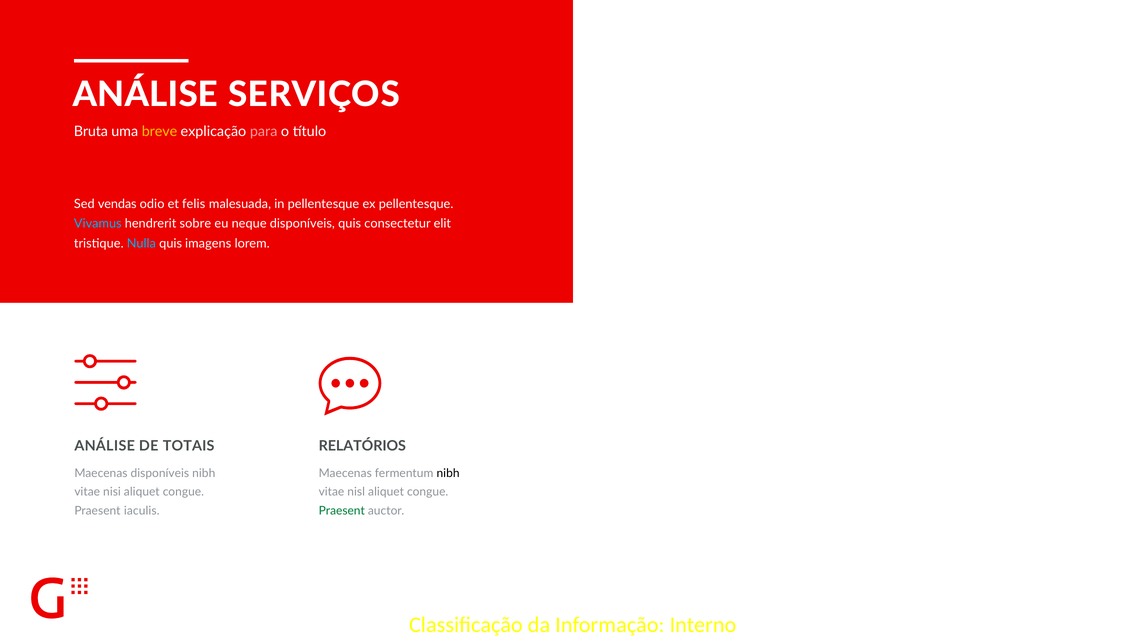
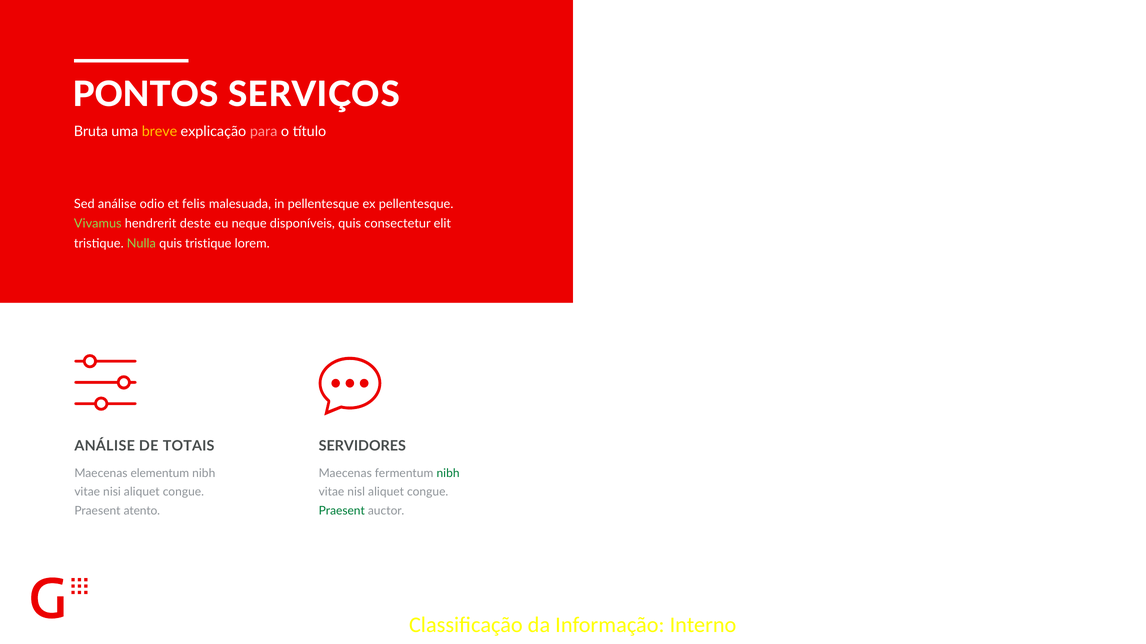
ANÁLISE at (145, 95): ANÁLISE -> PONTOS
Sed vendas: vendas -> análise
Vivamus colour: light blue -> light green
sobre: sobre -> deste
Nulla colour: light blue -> light green
quis imagens: imagens -> tristique
RELATÓRIOS: RELATÓRIOS -> SERVIDORES
Maecenas disponíveis: disponíveis -> elementum
nibh at (448, 474) colour: black -> green
iaculis: iaculis -> atento
